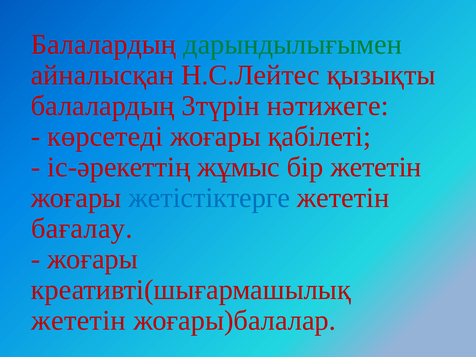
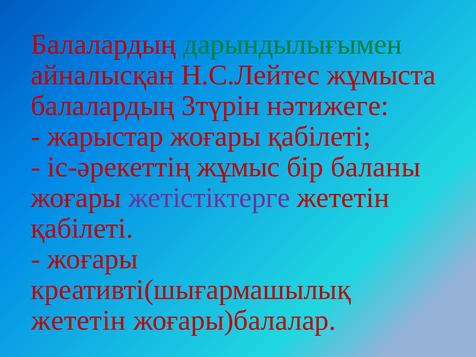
қызықты: қызықты -> жұмыста
көрсетеді: көрсетеді -> жарыстар
бір жететін: жететін -> баланы
жетістіктерге colour: blue -> purple
бағалау at (82, 229): бағалау -> қабілеті
